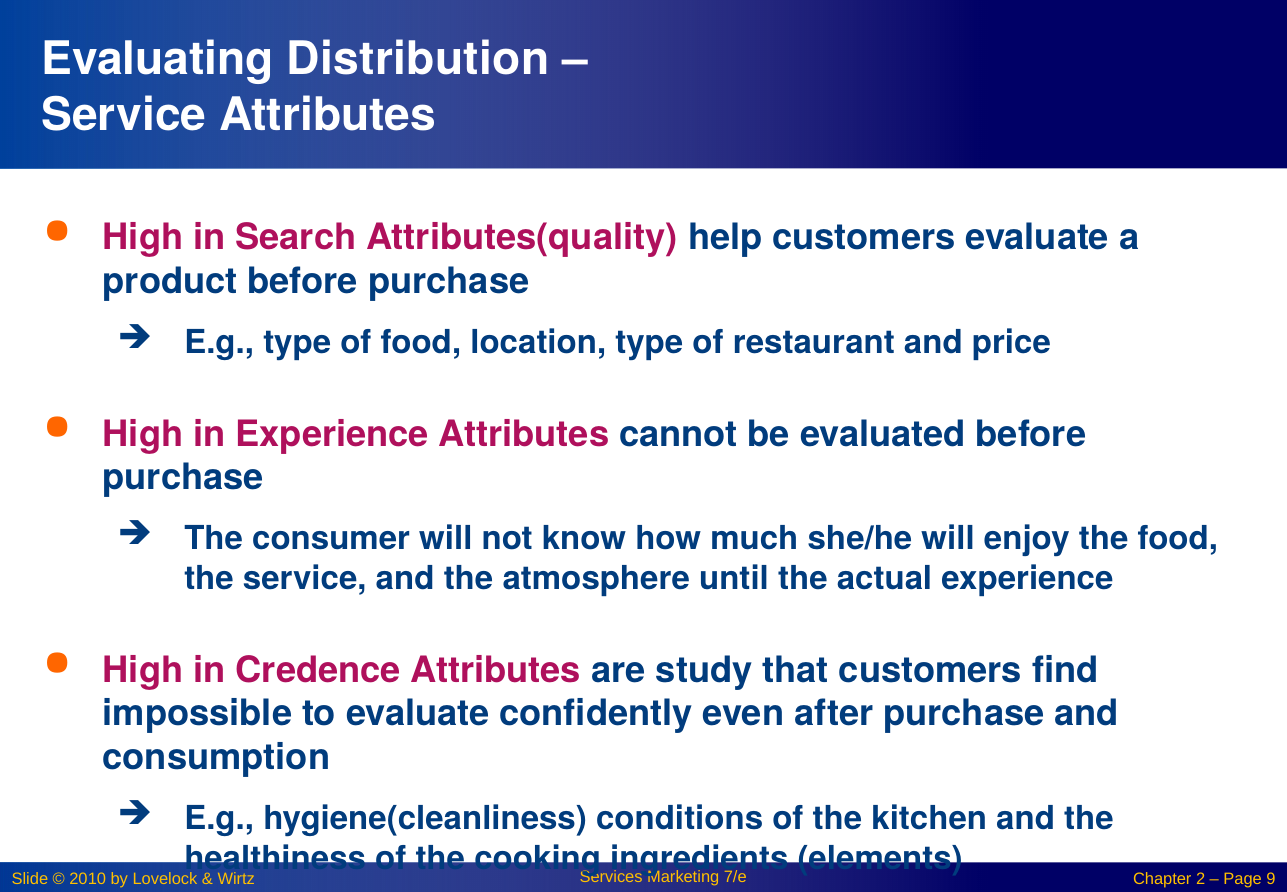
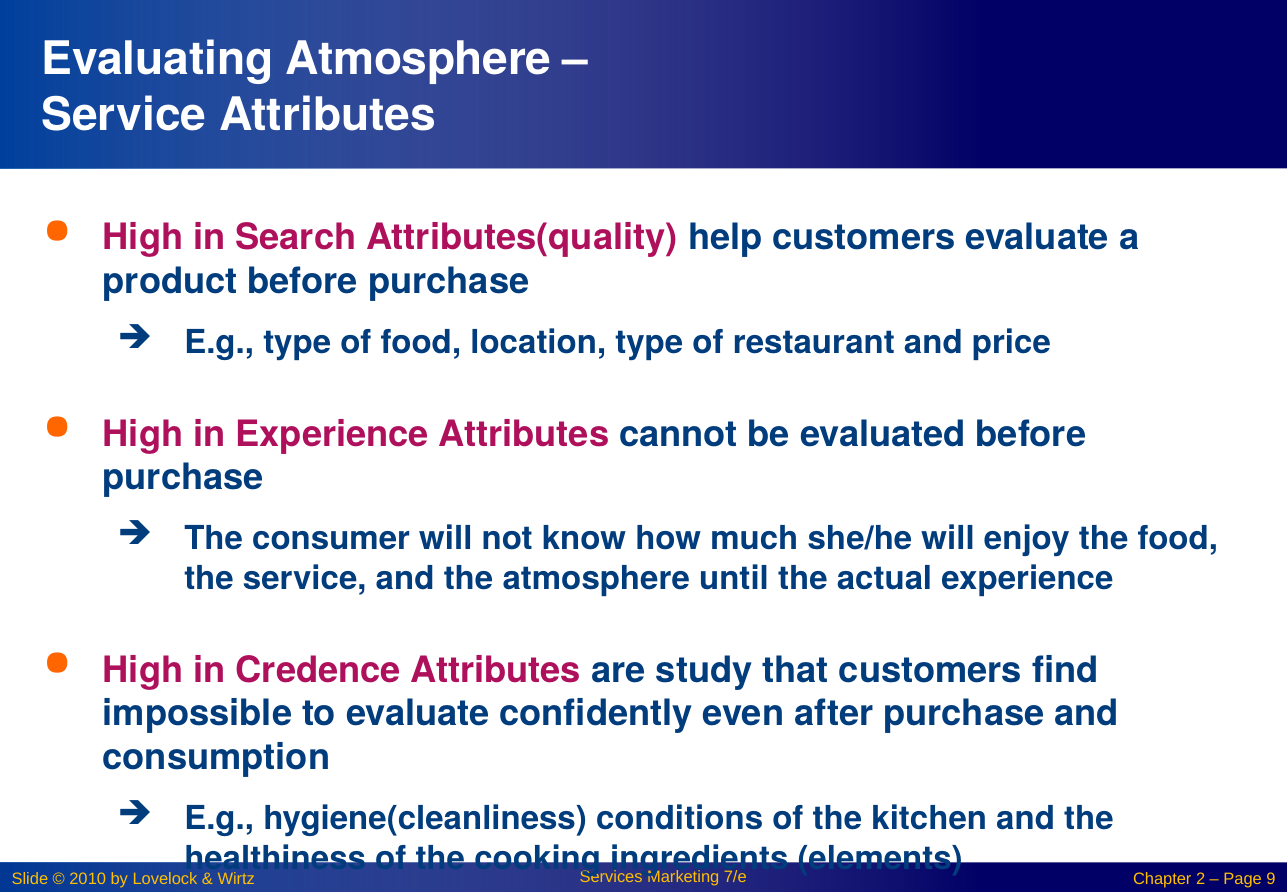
Evaluating Distribution: Distribution -> Atmosphere
